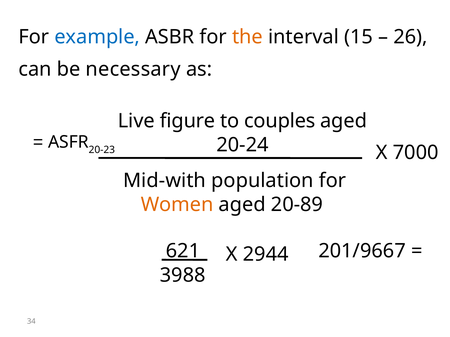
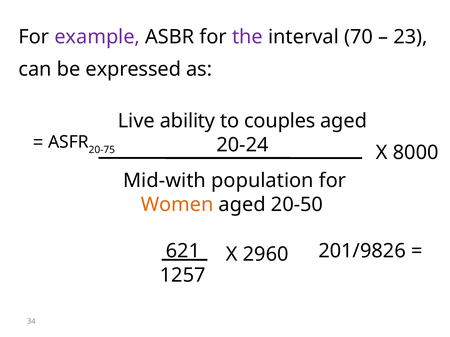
example colour: blue -> purple
the colour: orange -> purple
15: 15 -> 70
26: 26 -> 23
necessary: necessary -> expressed
figure: figure -> ability
20-23: 20-23 -> 20-75
7000: 7000 -> 8000
20-89: 20-89 -> 20-50
201/9667: 201/9667 -> 201/9826
2944: 2944 -> 2960
3988: 3988 -> 1257
